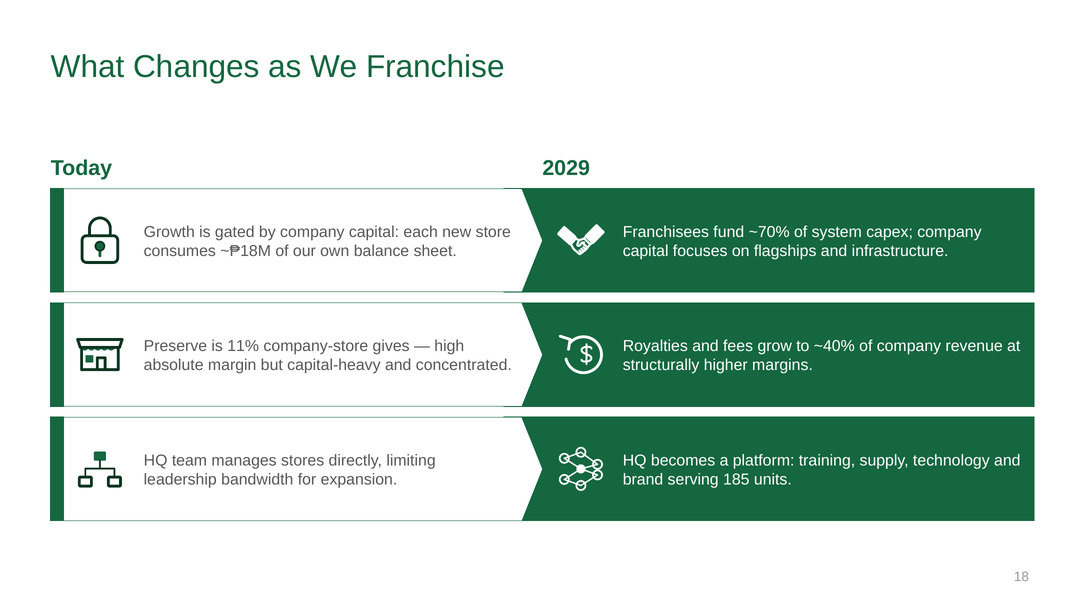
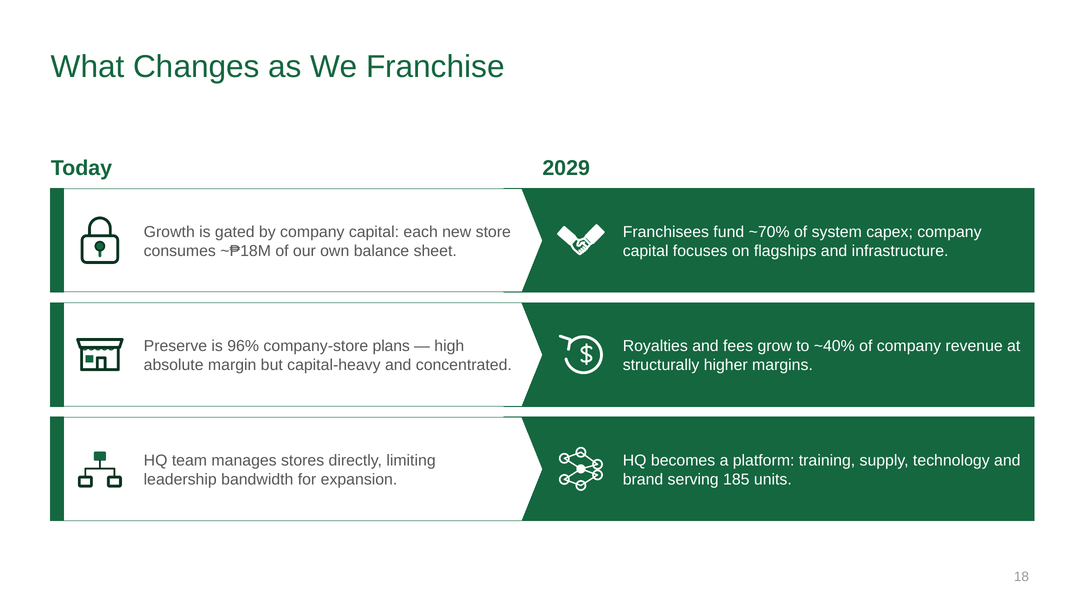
11%: 11% -> 96%
gives: gives -> plans
